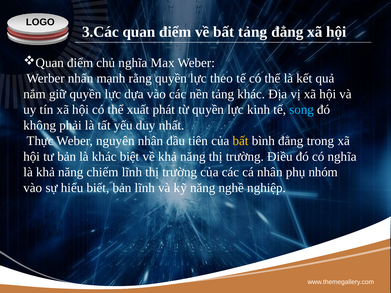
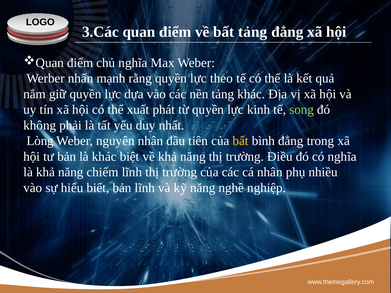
song colour: light blue -> light green
Thực: Thực -> Lòng
nhóm: nhóm -> nhiều
